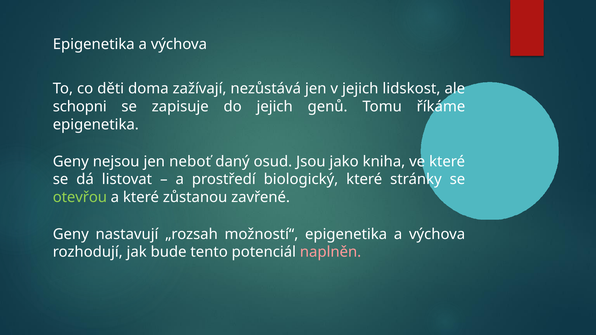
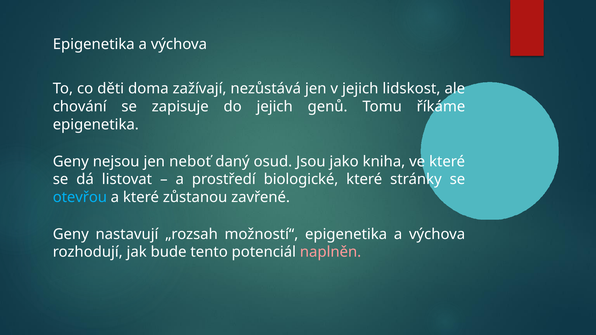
schopni: schopni -> chování
biologický: biologický -> biologické
otevřou colour: light green -> light blue
